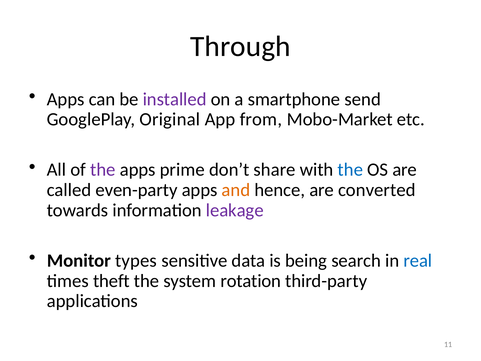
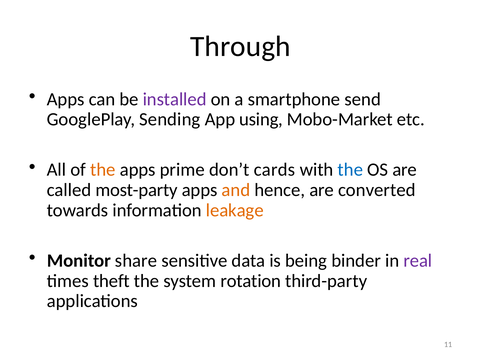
Original: Original -> Sending
from: from -> using
the at (103, 170) colour: purple -> orange
share: share -> cards
even-party: even-party -> most-party
leakage colour: purple -> orange
types: types -> share
search: search -> binder
real colour: blue -> purple
